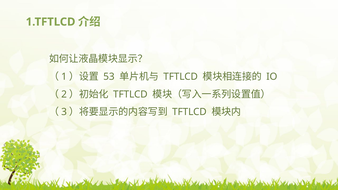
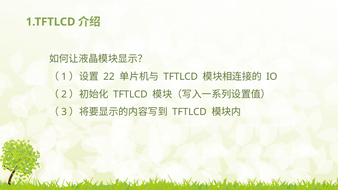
53: 53 -> 22
